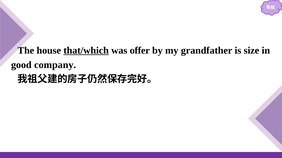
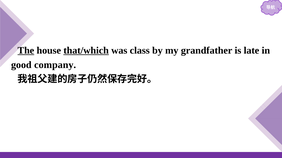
The underline: none -> present
offer: offer -> class
size: size -> late
